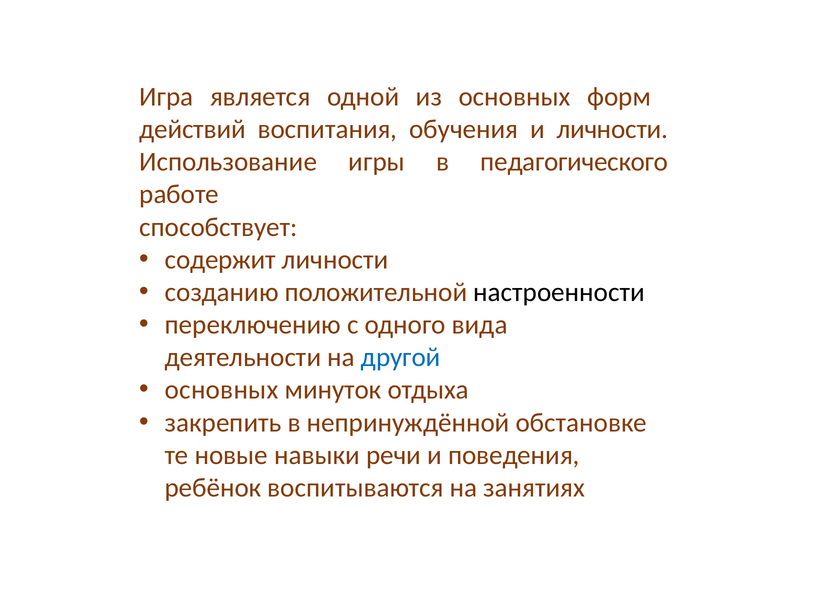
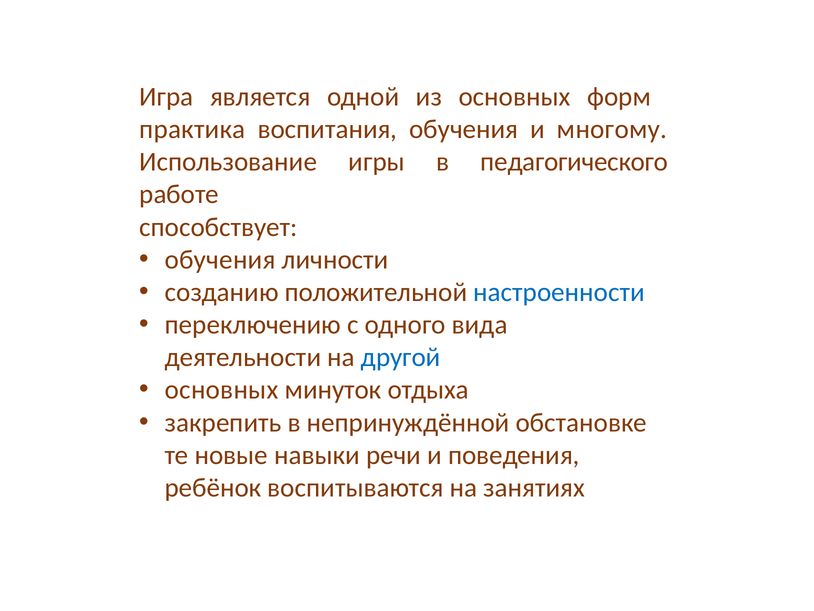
действий: действий -> практика
и личности: личности -> многому
содержит at (220, 259): содержит -> обучения
настроенности colour: black -> blue
